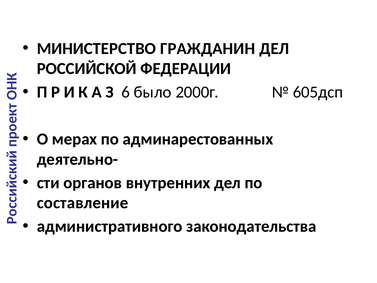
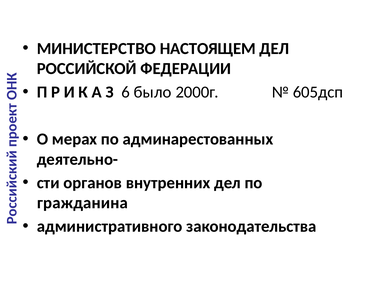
ГРАЖДАНИН: ГРАЖДАНИН -> НАСТОЯЩЕМ
составление: составление -> гражданина
